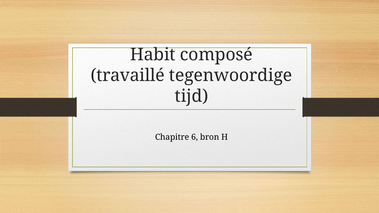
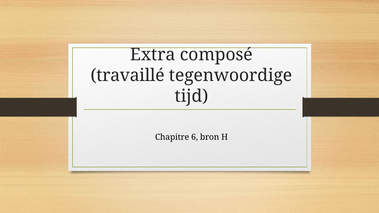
Habit: Habit -> Extra
